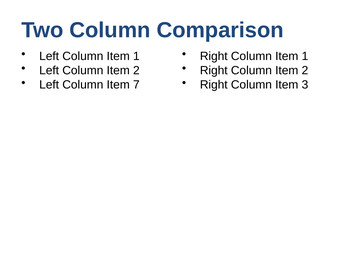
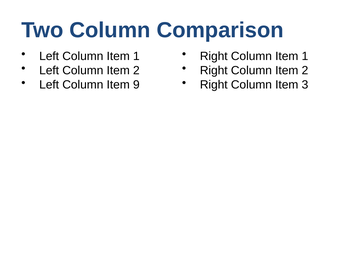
7: 7 -> 9
